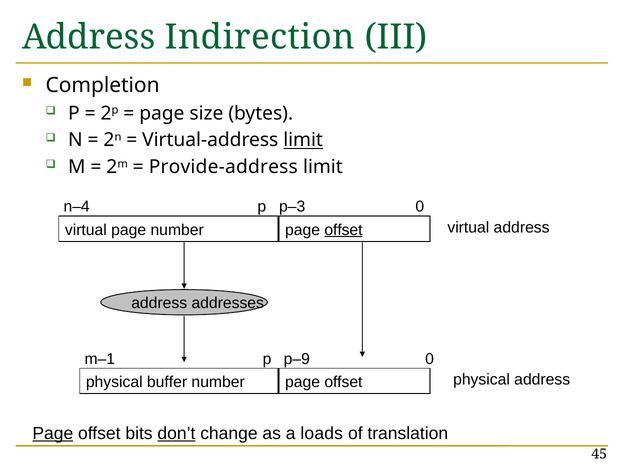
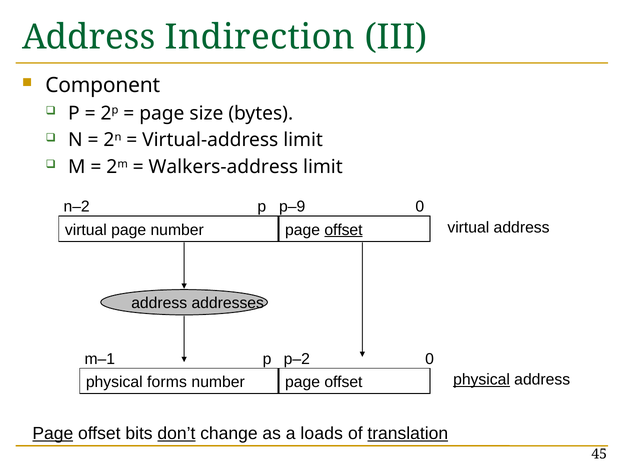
Completion: Completion -> Component
limit at (303, 140) underline: present -> none
Provide-address: Provide-address -> Walkers-address
n–4: n–4 -> n–2
p–3: p–3 -> p–9
p–9: p–9 -> p–2
buffer: buffer -> forms
physical at (482, 380) underline: none -> present
translation underline: none -> present
